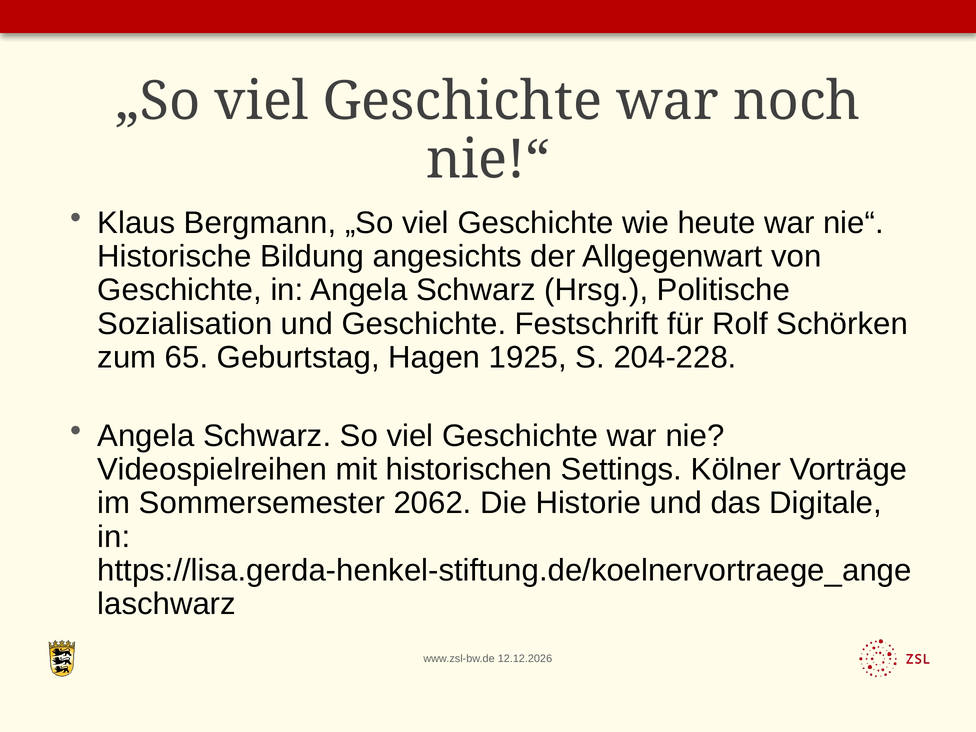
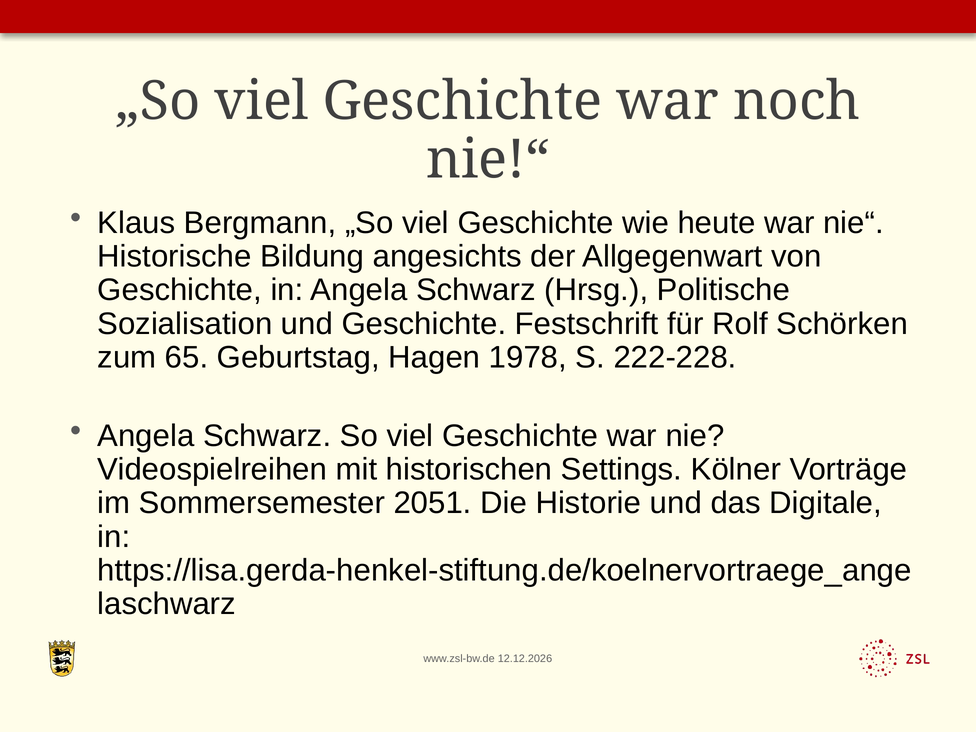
1925: 1925 -> 1978
204-228: 204-228 -> 222-228
2062: 2062 -> 2051
